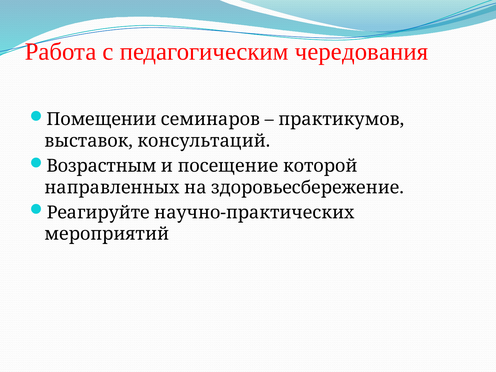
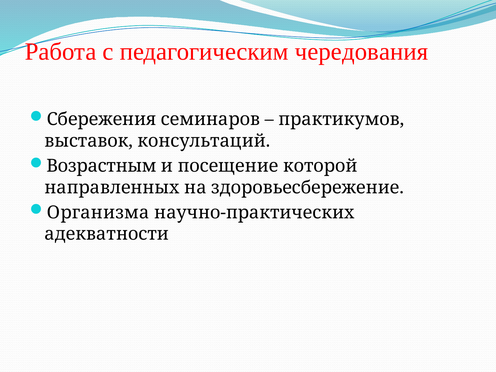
Помещении: Помещении -> Сбережения
Реагируйте: Реагируйте -> Организма
мероприятий: мероприятий -> адекватности
